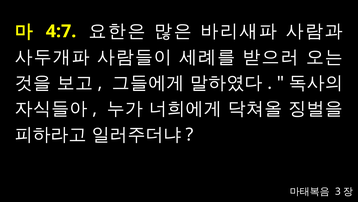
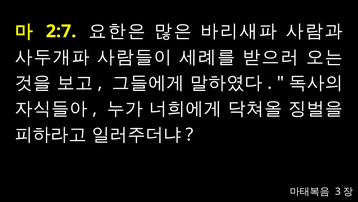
4:7: 4:7 -> 2:7
